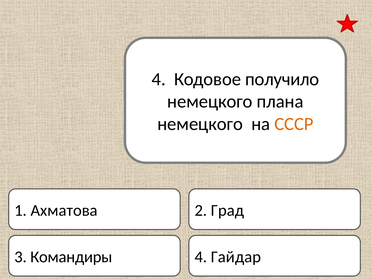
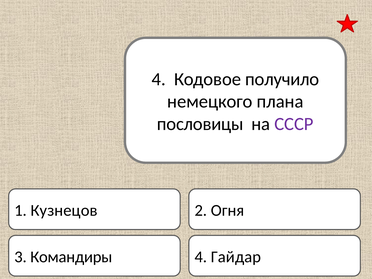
немецкого at (200, 124): немецкого -> пословицы
СССР colour: orange -> purple
Ахматова: Ахматова -> Кузнецов
Град: Град -> Огня
